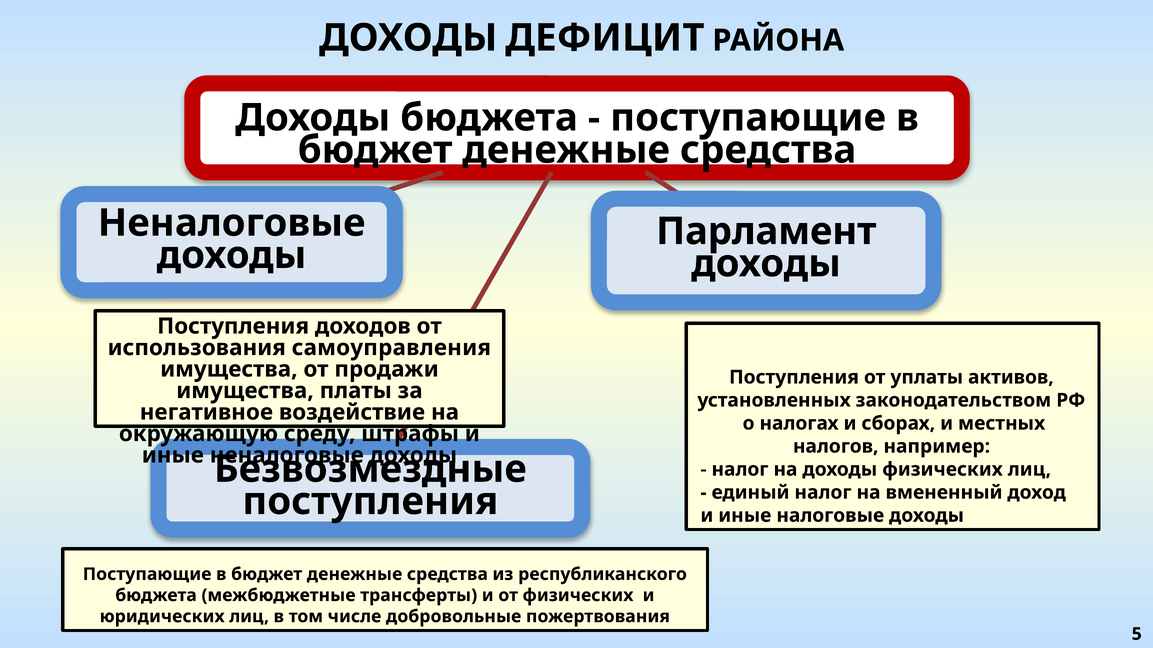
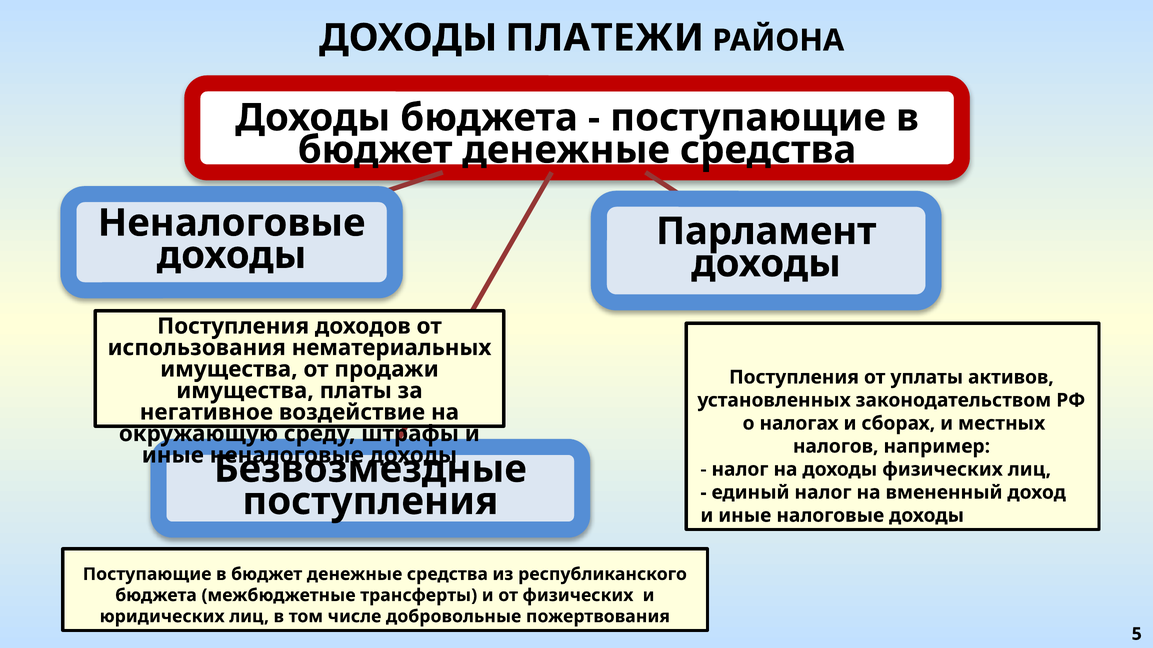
ДЕФИЦИТ: ДЕФИЦИТ -> ПЛАТЕЖИ
самоуправления: самоуправления -> нематериальных
